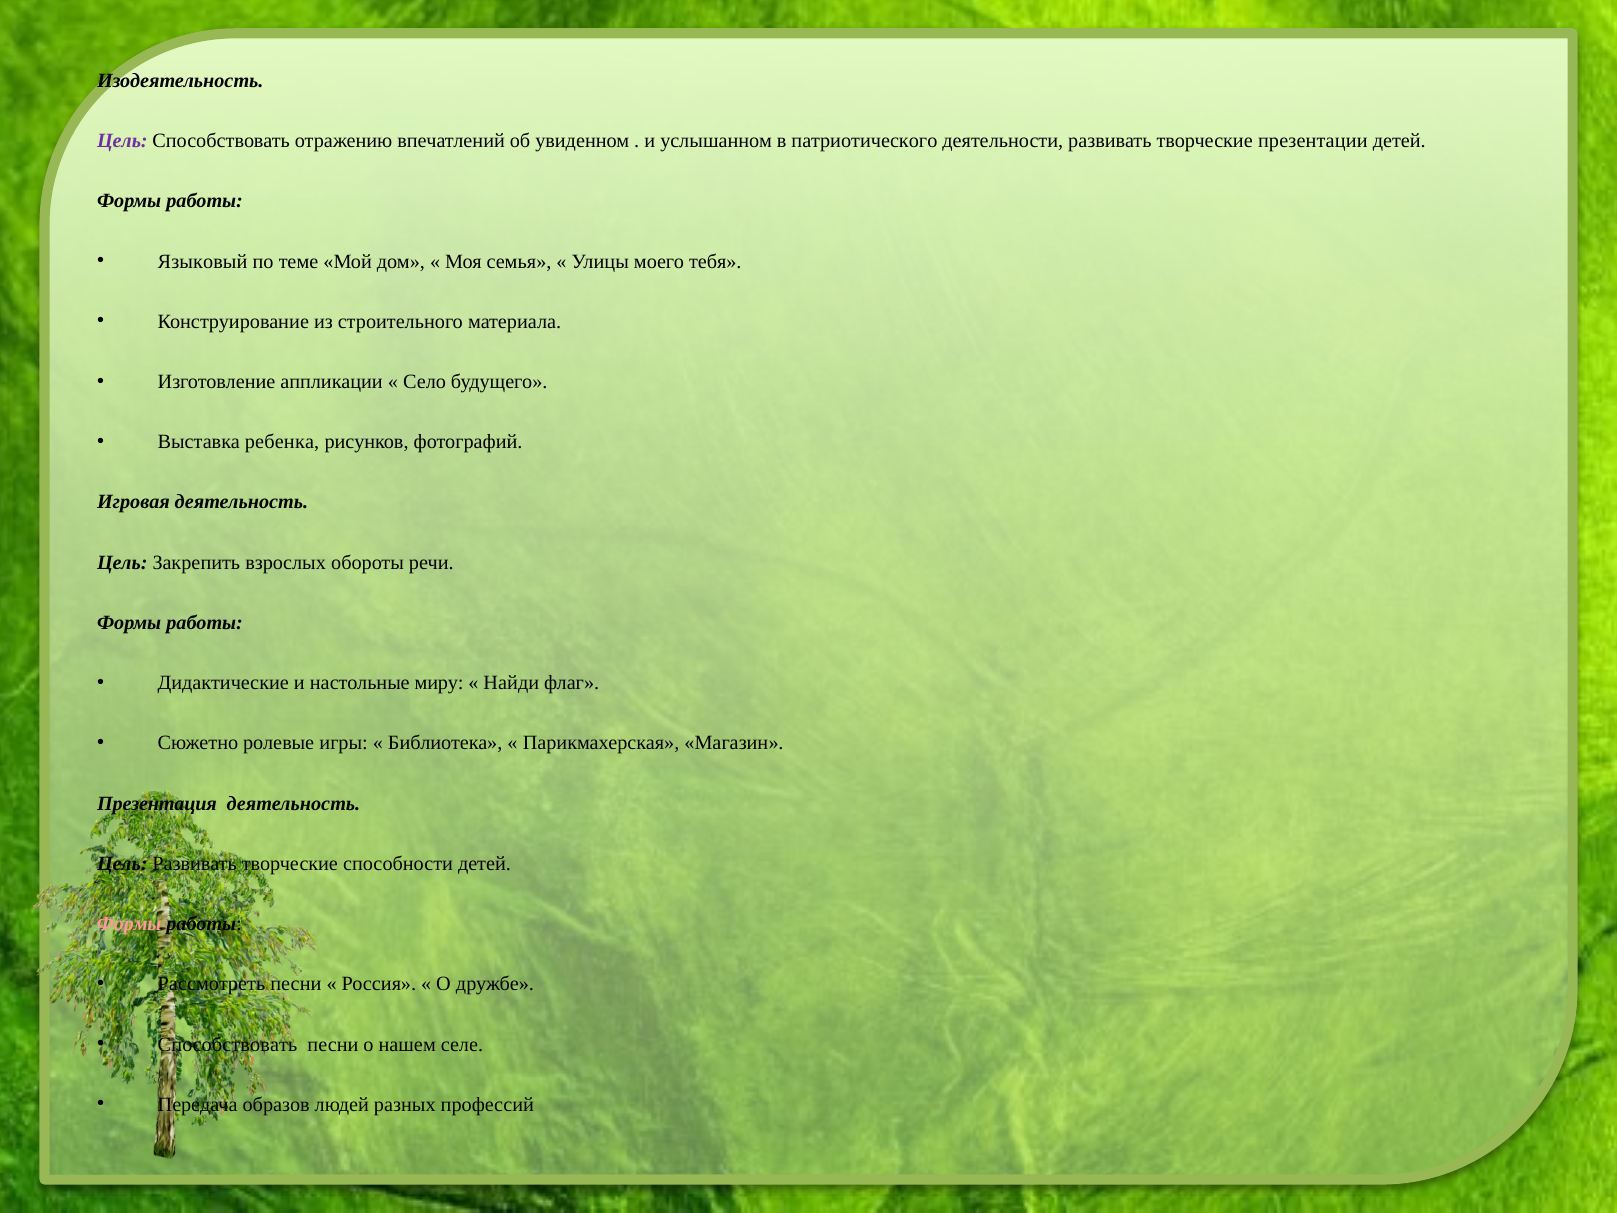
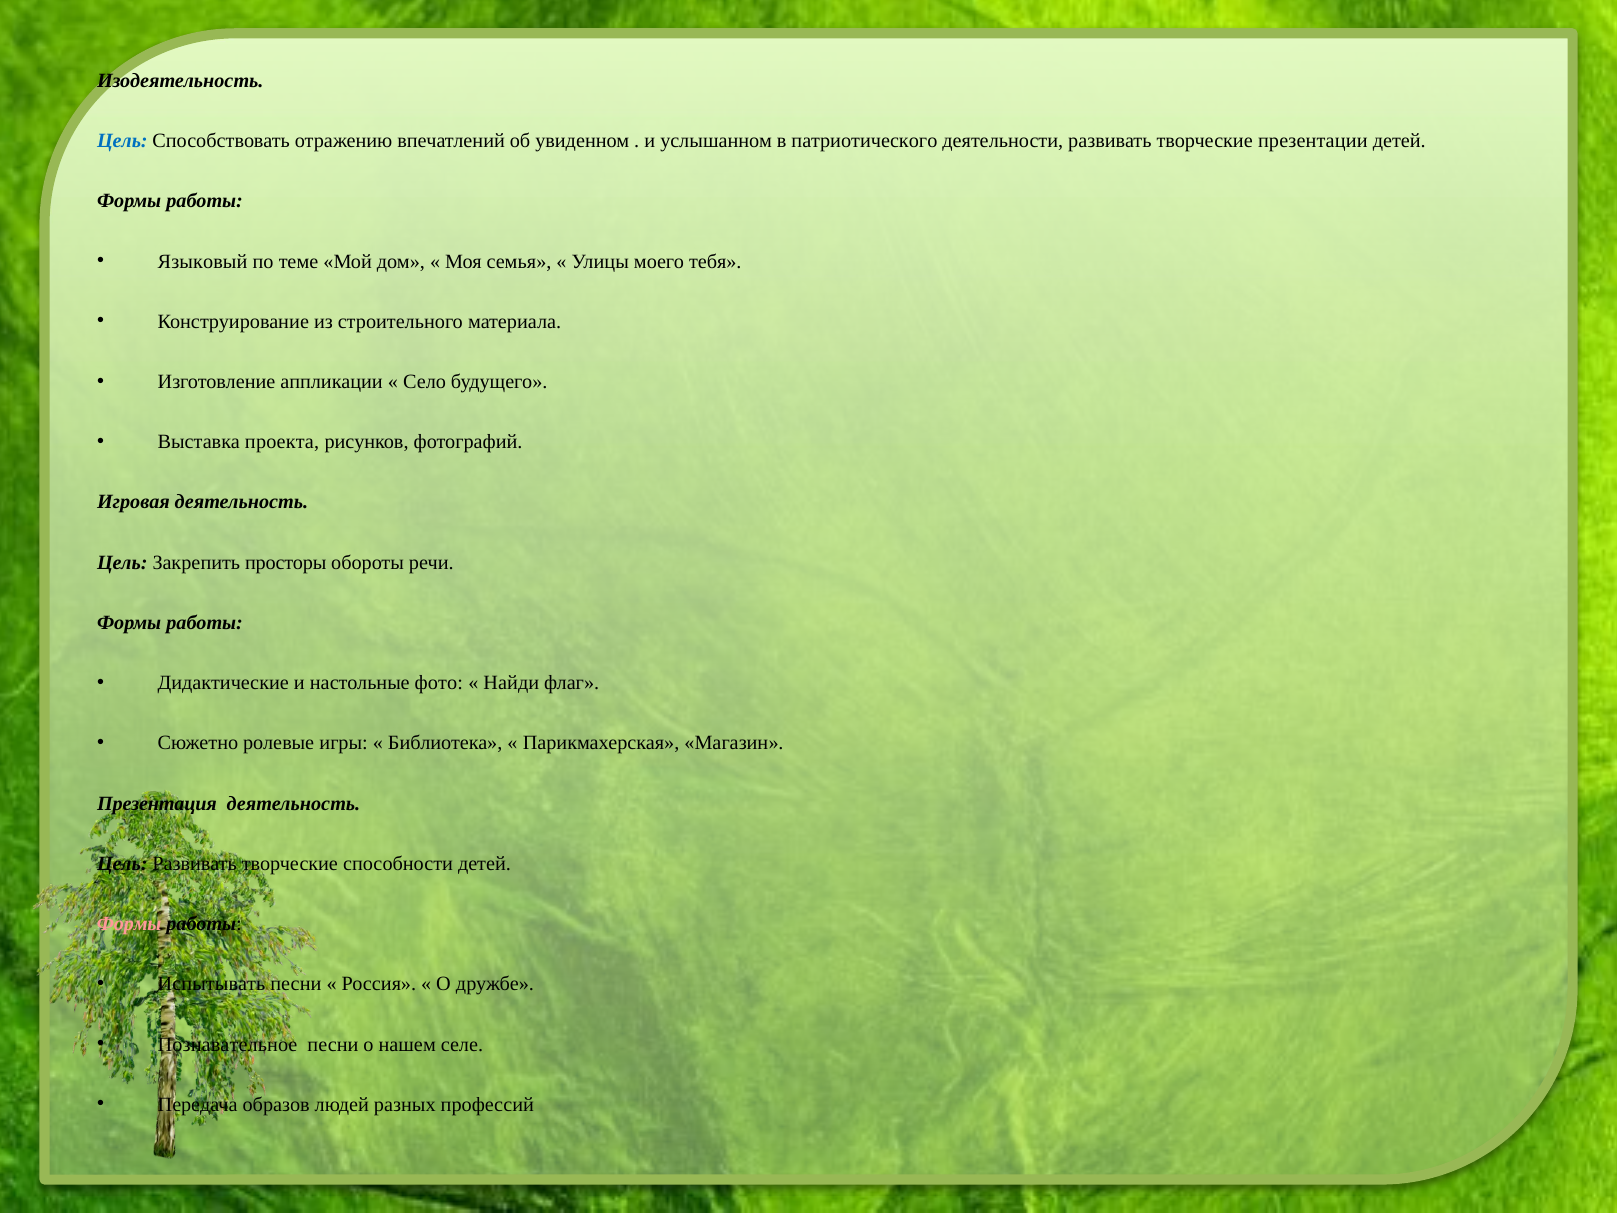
Цель at (122, 141) colour: purple -> blue
ребенка: ребенка -> проекта
взрослых: взрослых -> просторы
миру: миру -> фото
Рассмотреть: Рассмотреть -> Испытывать
Способствовать at (228, 1044): Способствовать -> Познавательное
